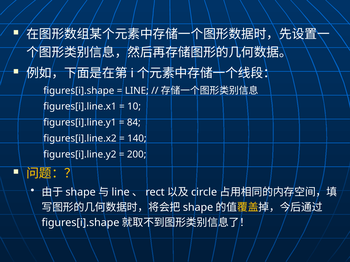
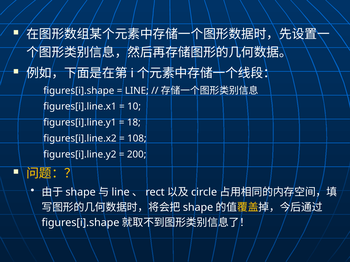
84: 84 -> 18
140: 140 -> 108
